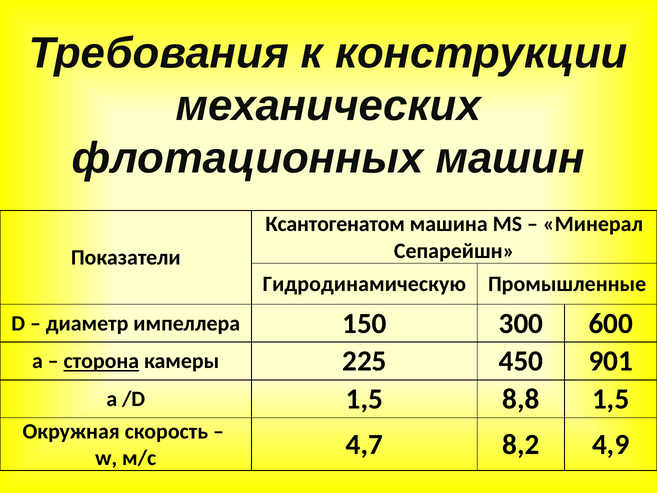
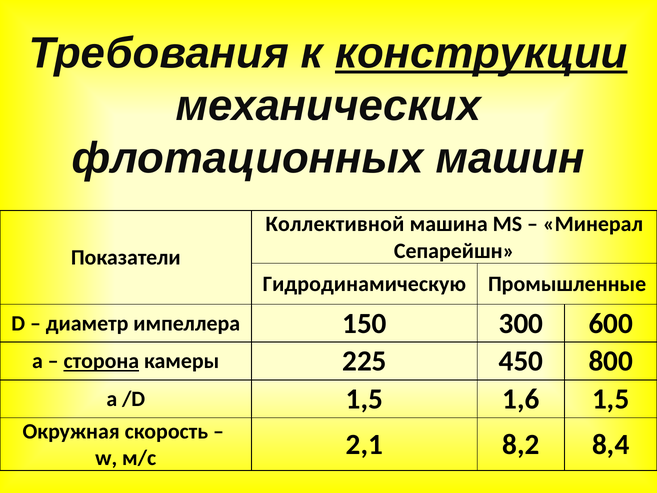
конструкции underline: none -> present
Ксантогенатом: Ксантогенатом -> Коллективной
901: 901 -> 800
8,8: 8,8 -> 1,6
4,7: 4,7 -> 2,1
4,9: 4,9 -> 8,4
